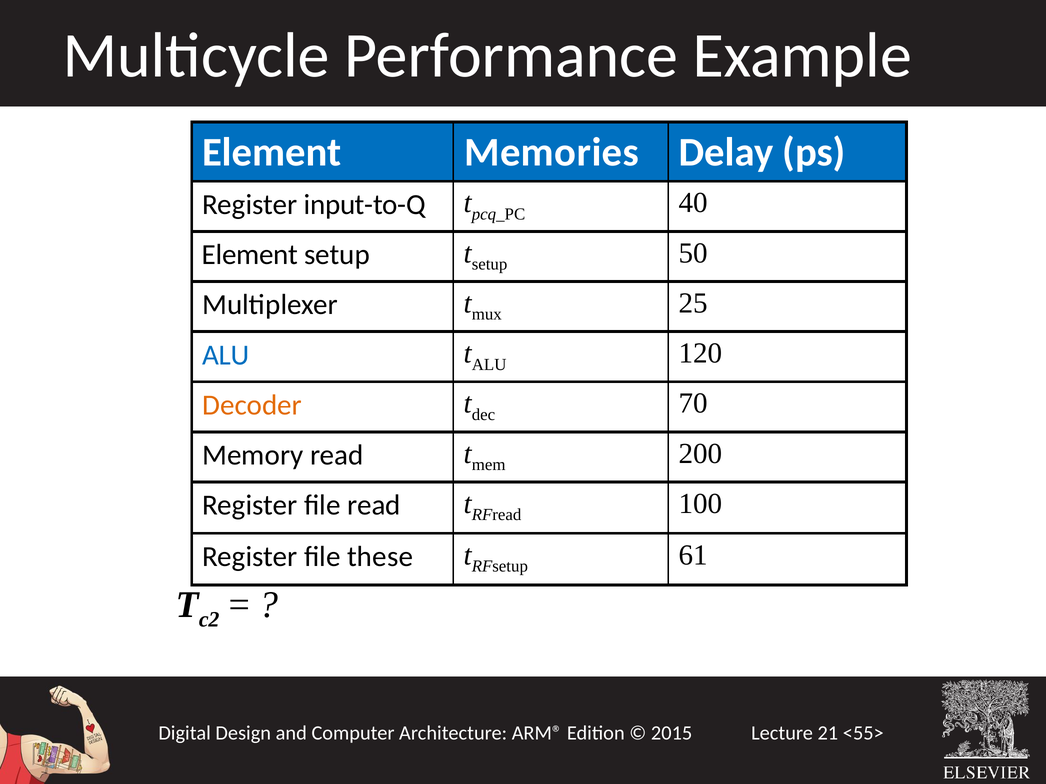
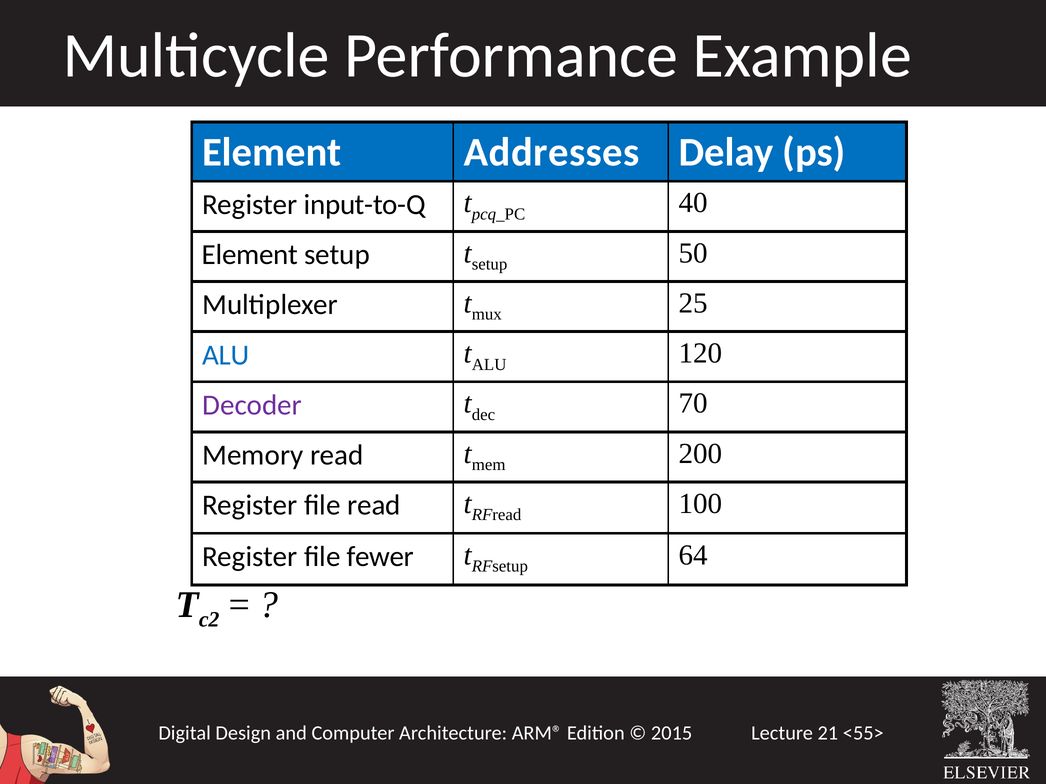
Memories: Memories -> Addresses
Decoder colour: orange -> purple
these: these -> fewer
61: 61 -> 64
